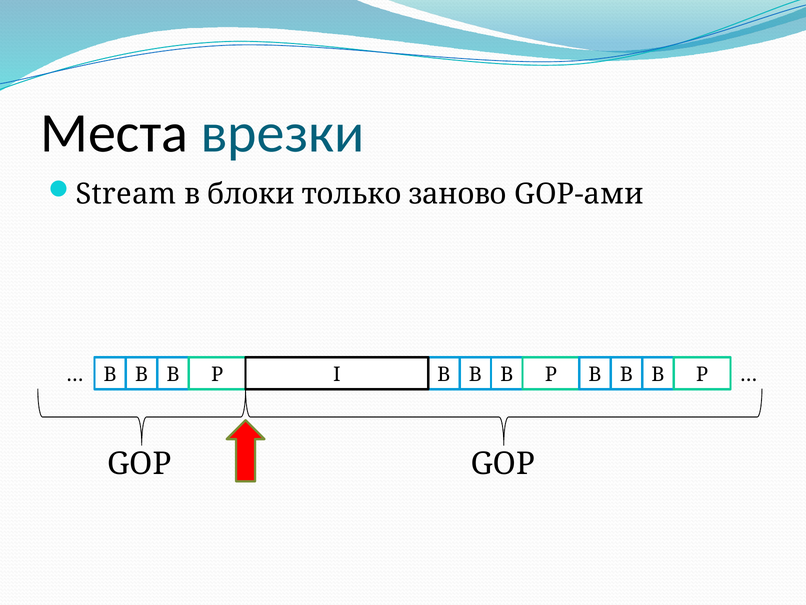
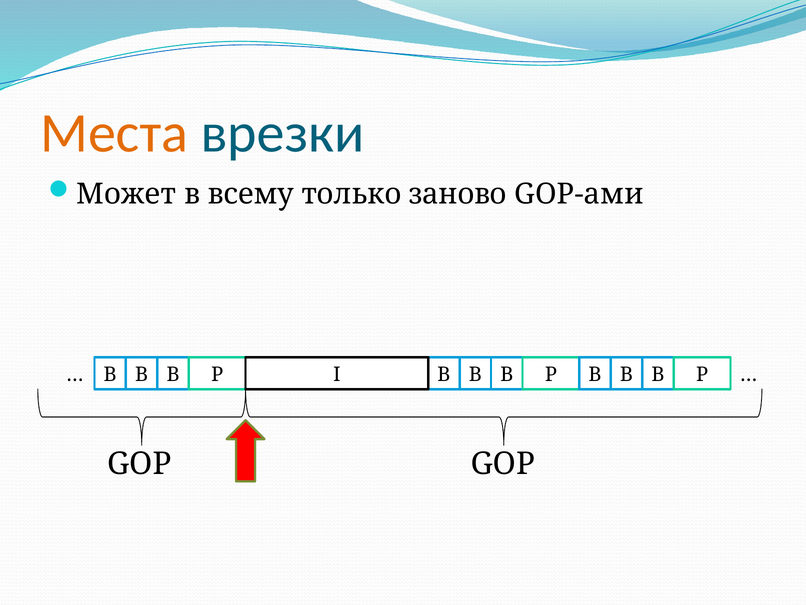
Места colour: black -> orange
Stream: Stream -> Может
блоки: блоки -> всему
